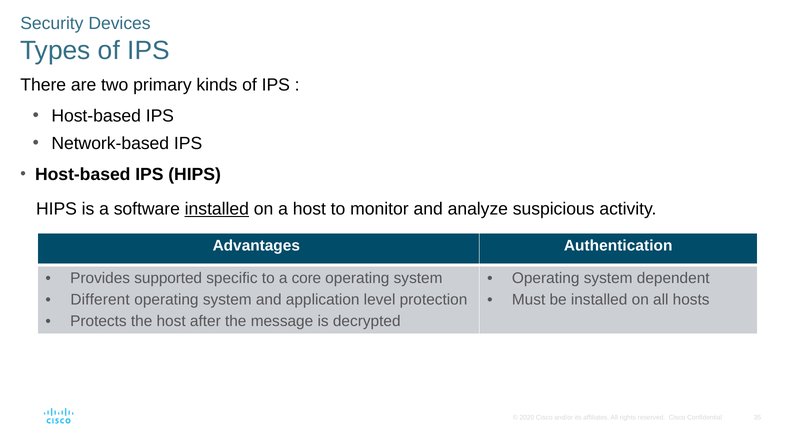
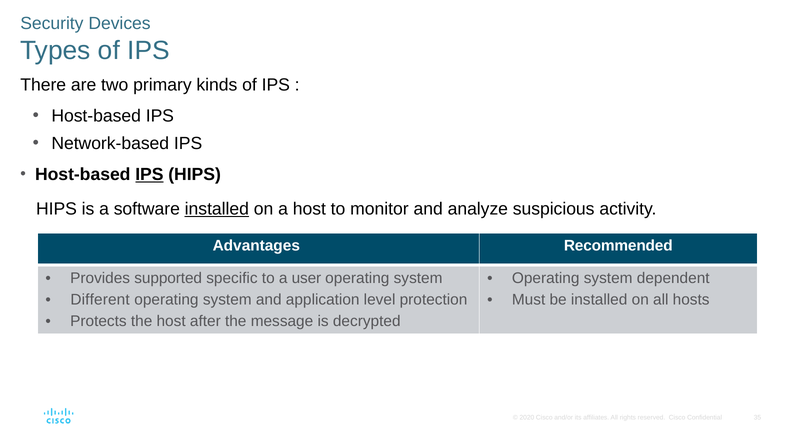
IPS at (149, 174) underline: none -> present
Authentication: Authentication -> Recommended
core: core -> user
